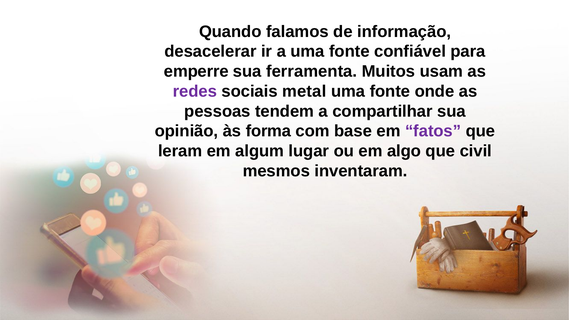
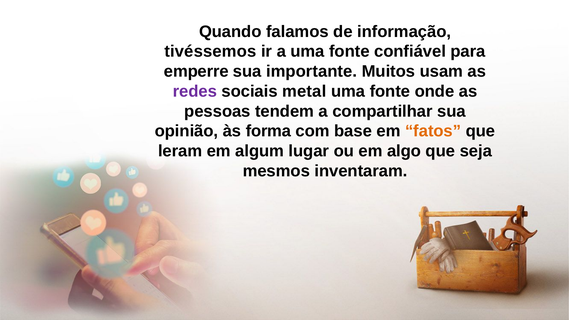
desacelerar: desacelerar -> tivéssemos
ferramenta: ferramenta -> importante
fatos colour: purple -> orange
civil: civil -> seja
